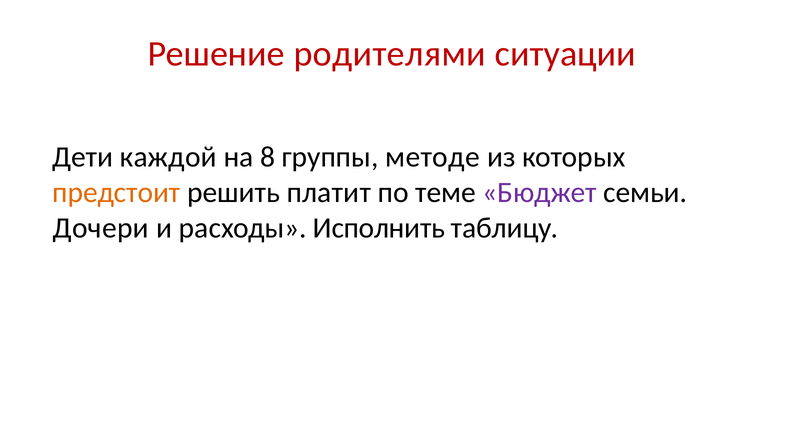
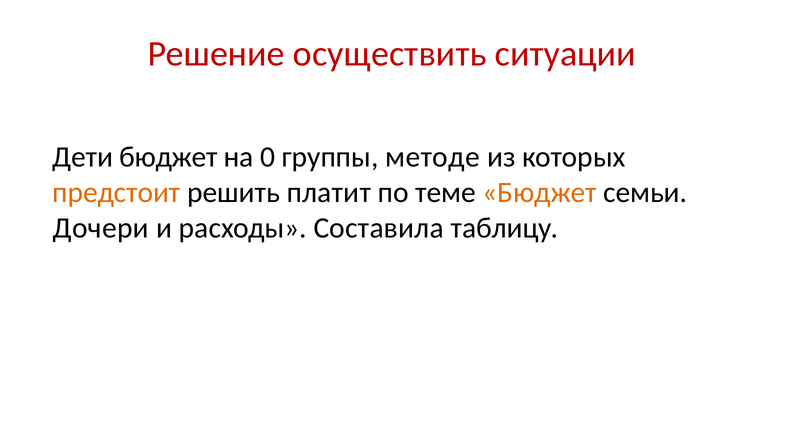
родителями: родителями -> осуществить
Дети каждой: каждой -> бюджет
8: 8 -> 0
Бюджет at (540, 193) colour: purple -> orange
Исполнить: Исполнить -> Составила
